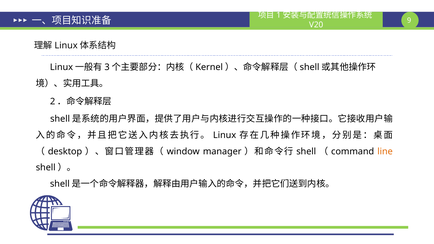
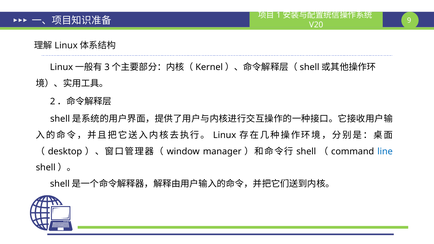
line colour: orange -> blue
